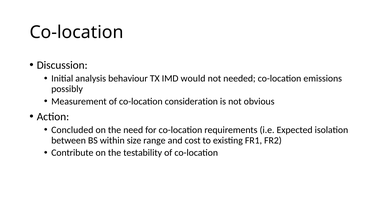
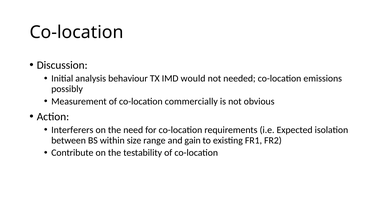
consideration: consideration -> commercially
Concluded: Concluded -> Interferers
cost: cost -> gain
